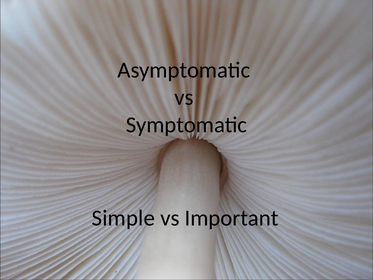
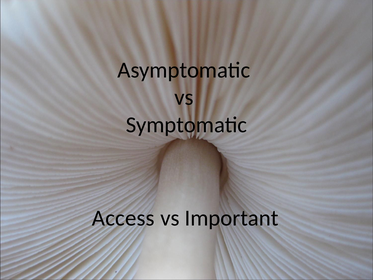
Simple: Simple -> Access
